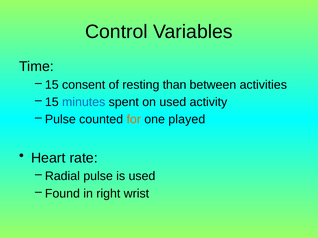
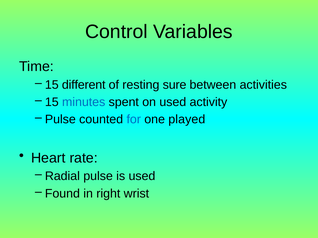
consent: consent -> different
than: than -> sure
for colour: orange -> blue
